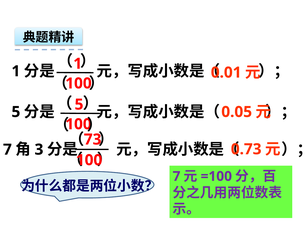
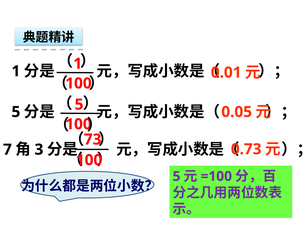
7 at (176, 176): 7 -> 5
